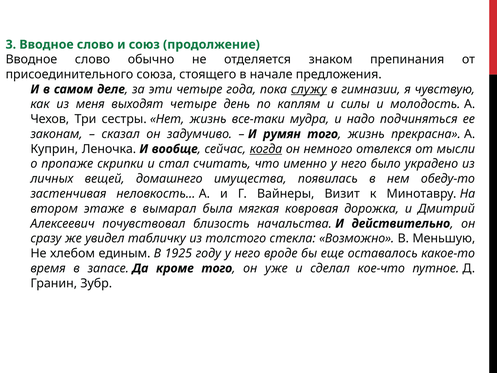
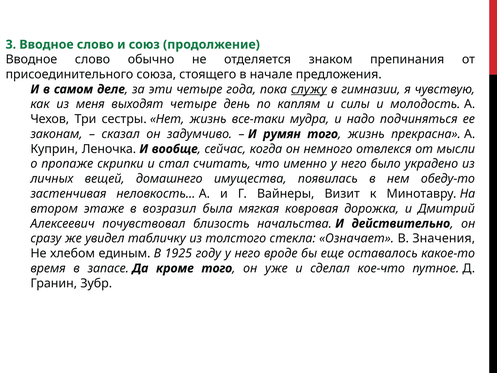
когда underline: present -> none
вымарал: вымарал -> возразил
Возможно: Возможно -> Означает
Меньшую: Меньшую -> Значения
